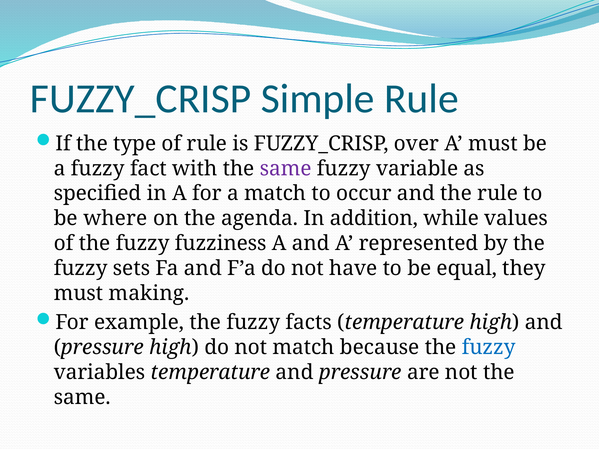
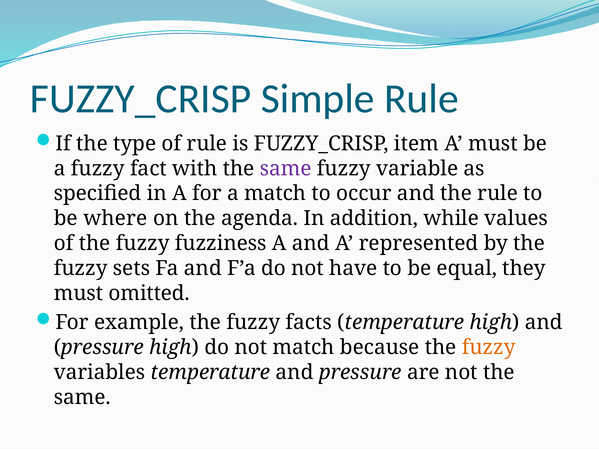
over: over -> item
making: making -> omitted
fuzzy at (489, 348) colour: blue -> orange
